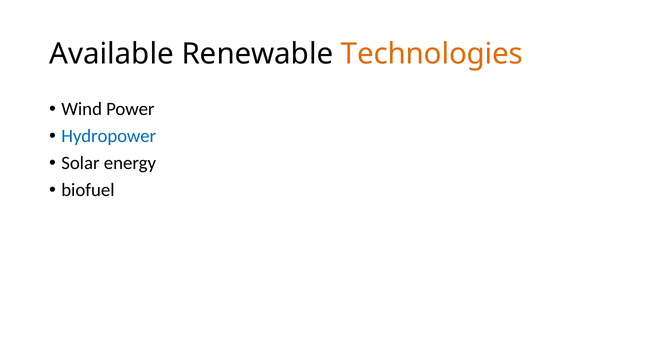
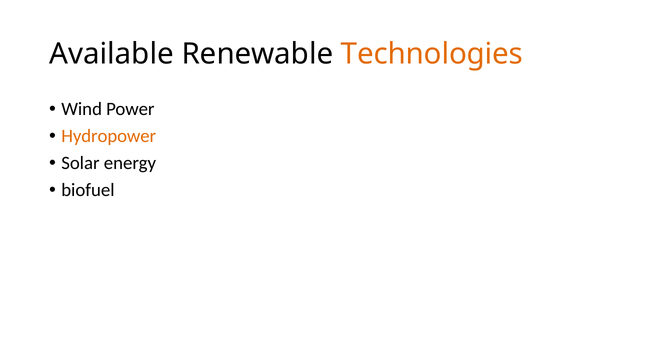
Hydropower colour: blue -> orange
